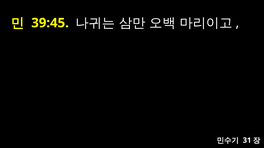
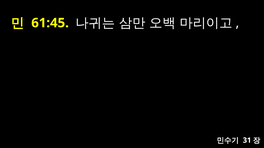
39:45: 39:45 -> 61:45
